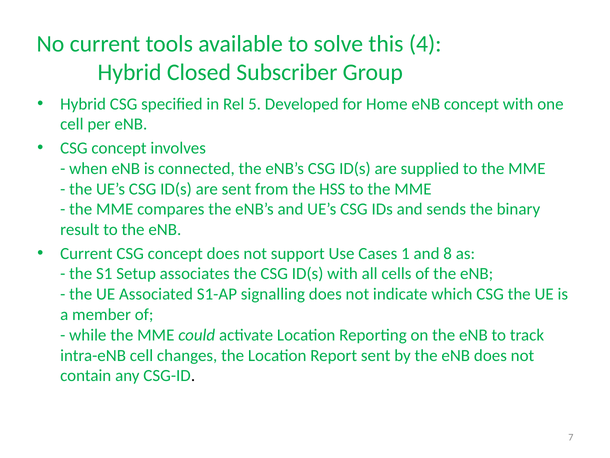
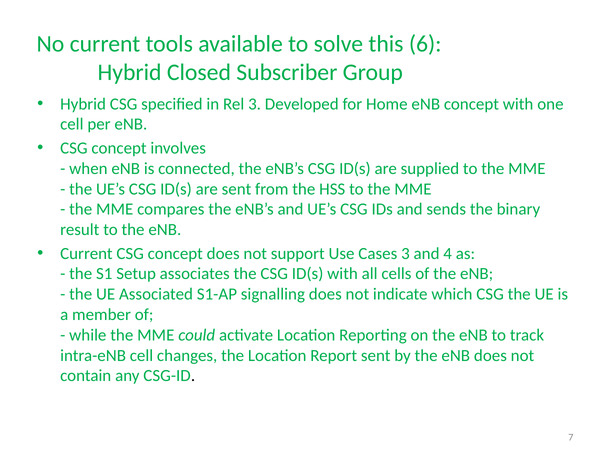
4: 4 -> 6
Rel 5: 5 -> 3
Cases 1: 1 -> 3
8: 8 -> 4
